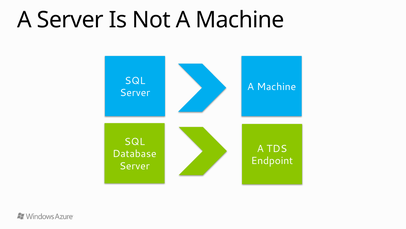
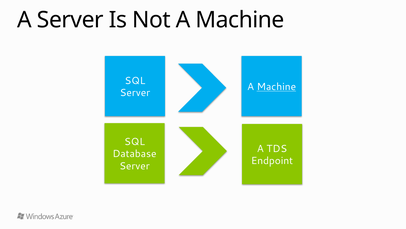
Machine at (276, 87) underline: none -> present
